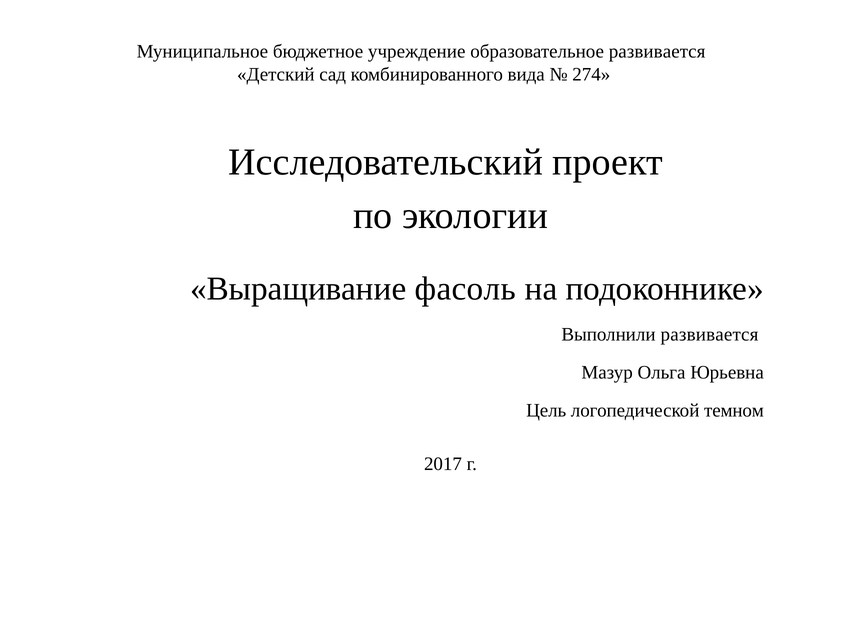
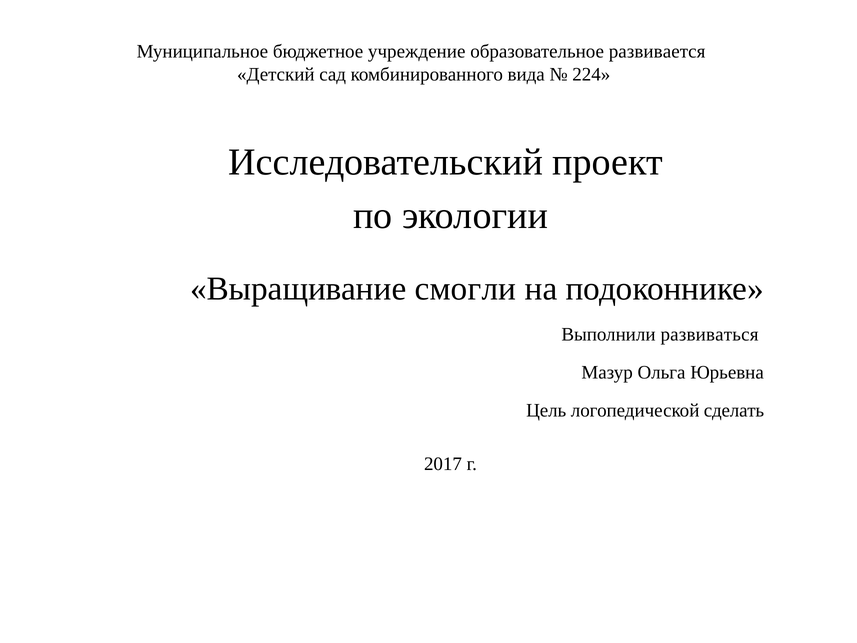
274: 274 -> 224
фасоль: фасоль -> смогли
Выполнили развивается: развивается -> развиваться
темном: темном -> сделать
